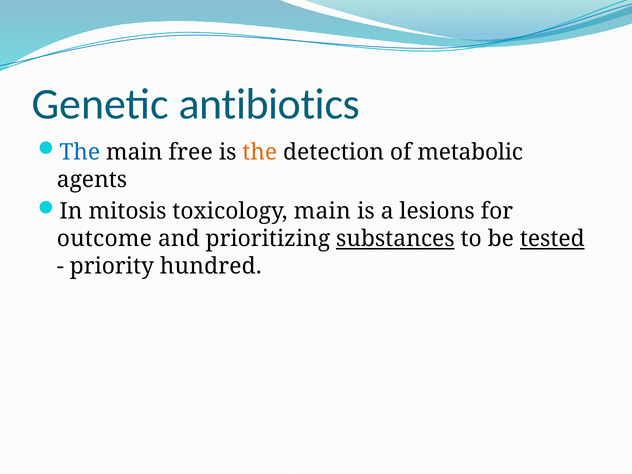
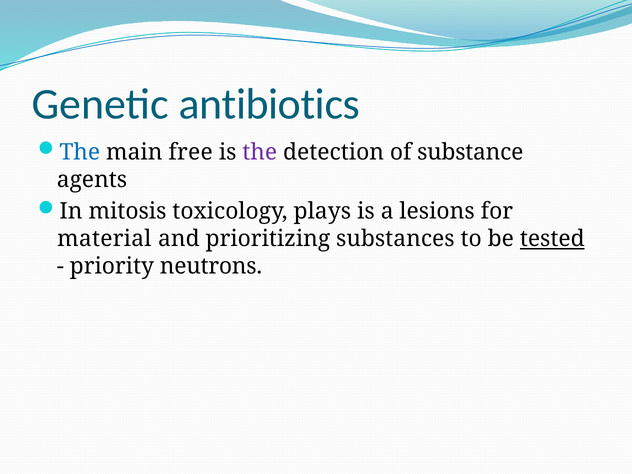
the at (260, 152) colour: orange -> purple
metabolic: metabolic -> substance
toxicology main: main -> plays
outcome: outcome -> material
substances underline: present -> none
hundred: hundred -> neutrons
